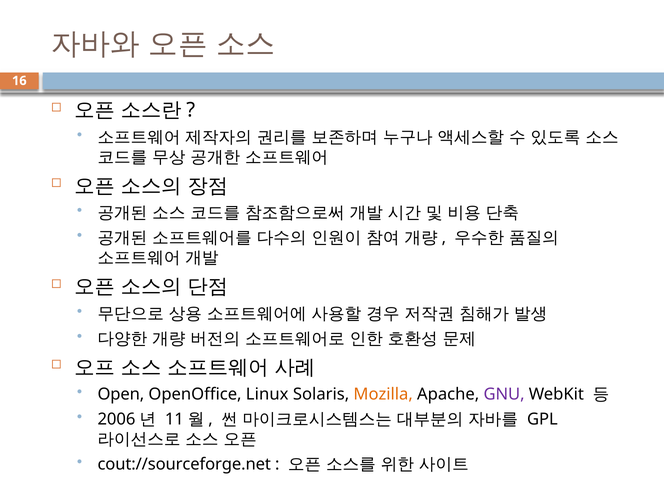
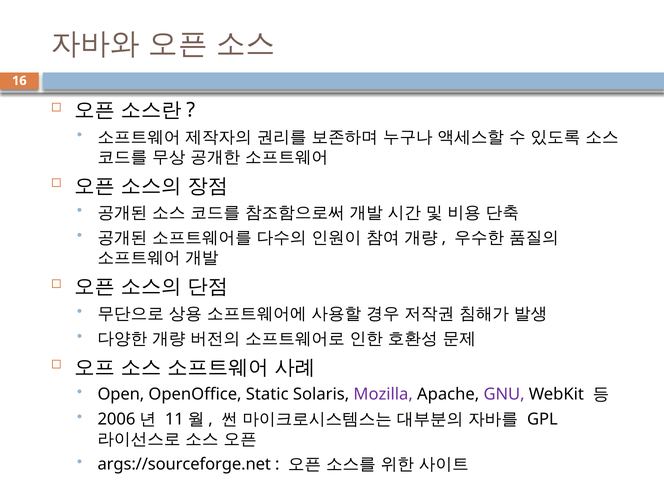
Linux: Linux -> Static
Mozilla colour: orange -> purple
cout://sourceforge.net: cout://sourceforge.net -> args://sourceforge.net
